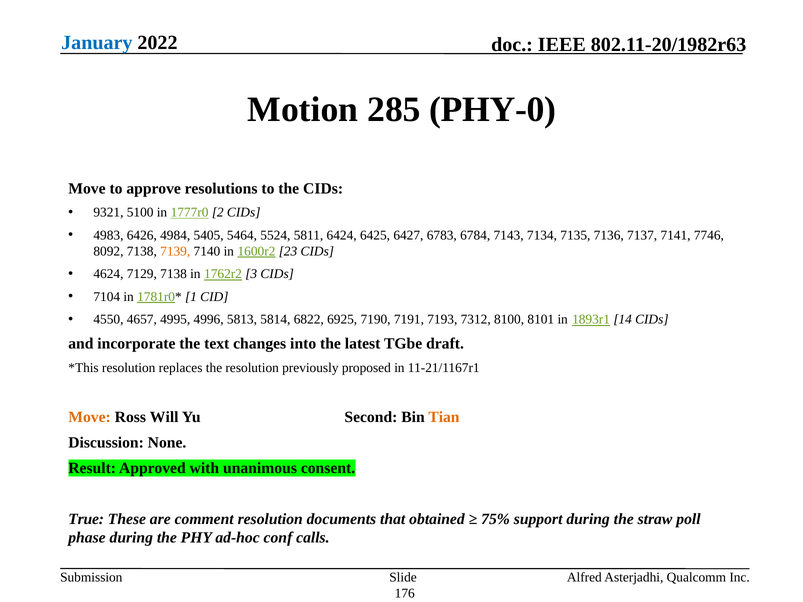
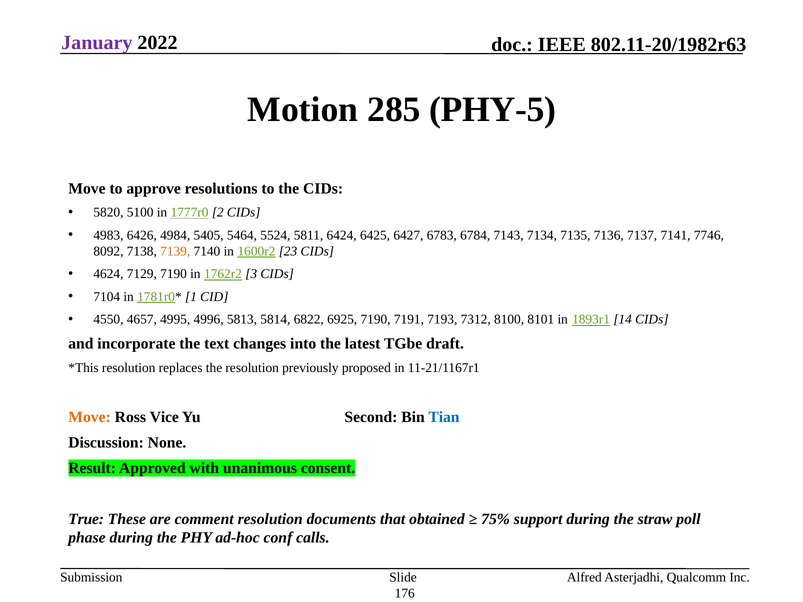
January colour: blue -> purple
PHY-0: PHY-0 -> PHY-5
9321: 9321 -> 5820
7129 7138: 7138 -> 7190
Will: Will -> Vice
Tian colour: orange -> blue
